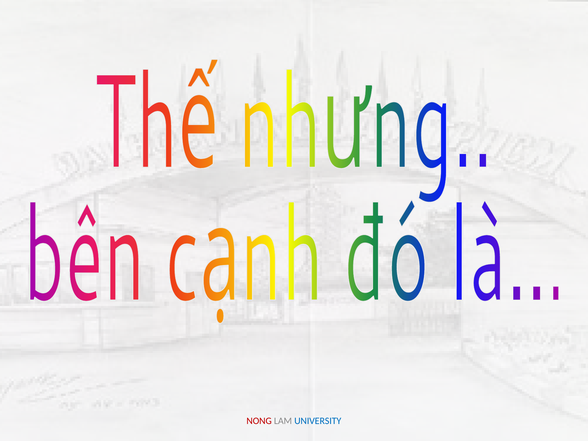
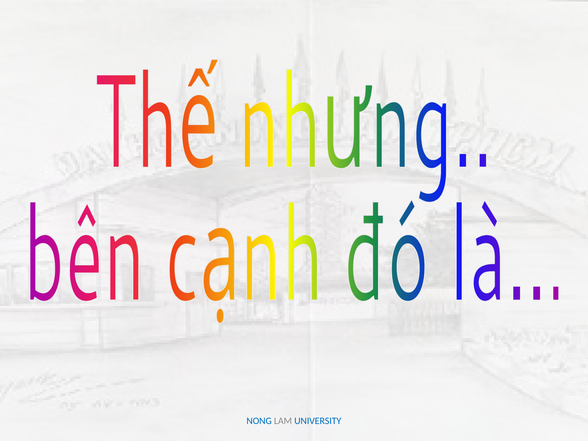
NONG colour: red -> blue
